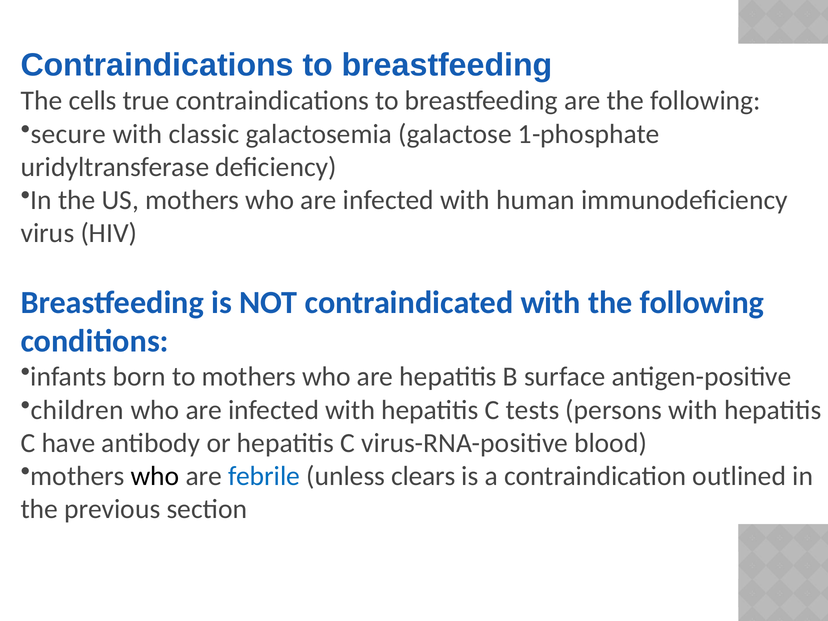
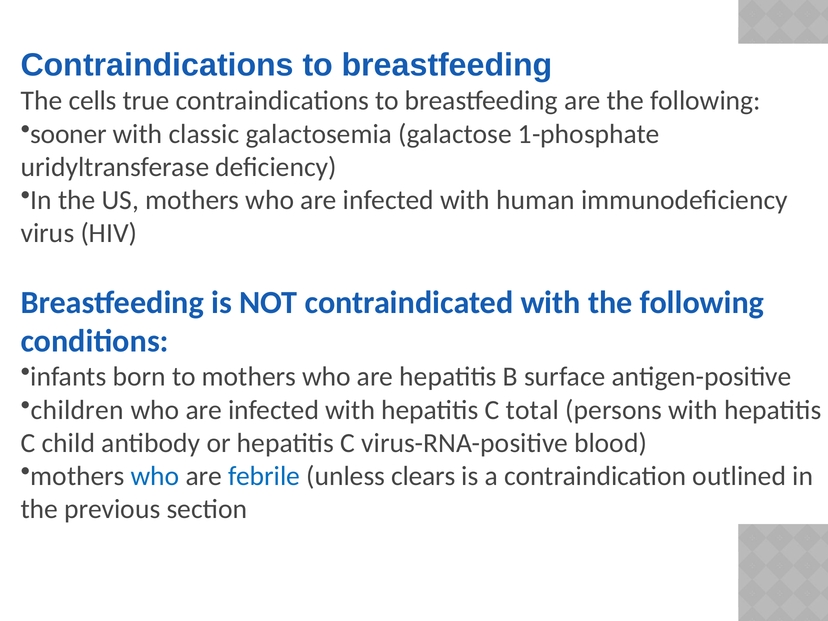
secure: secure -> sooner
tests: tests -> total
have: have -> child
who at (155, 476) colour: black -> blue
